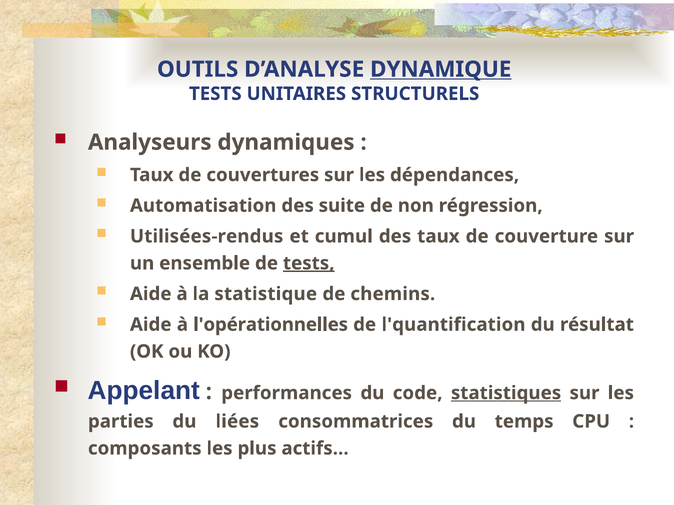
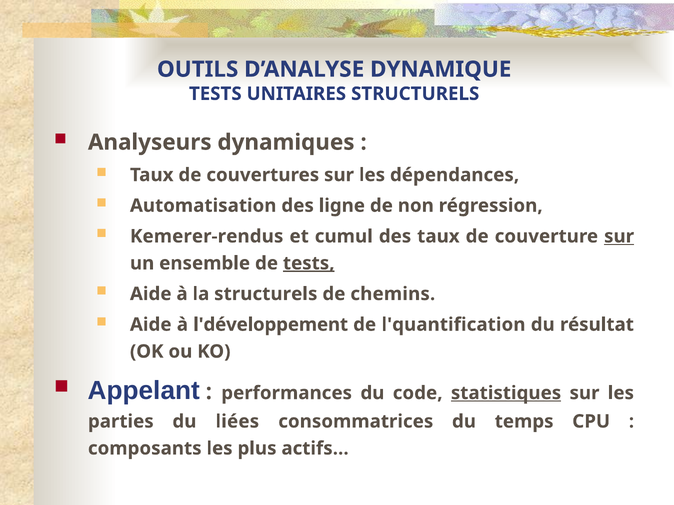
DYNAMIQUE underline: present -> none
suite: suite -> ligne
Utilisées-rendus: Utilisées-rendus -> Kemerer-rendus
sur at (619, 237) underline: none -> present
la statistique: statistique -> structurels
l'opérationnelles: l'opérationnelles -> l'développement
